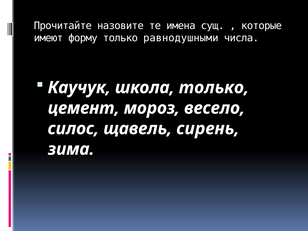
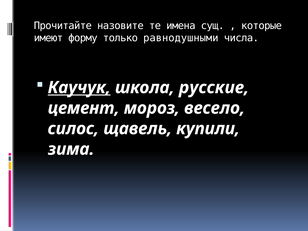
Каучук underline: none -> present
школа только: только -> русские
сирень: сирень -> купили
